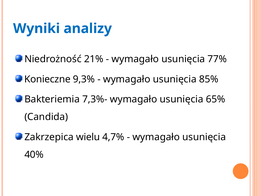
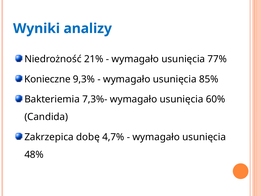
65%: 65% -> 60%
wielu: wielu -> dobę
40%: 40% -> 48%
